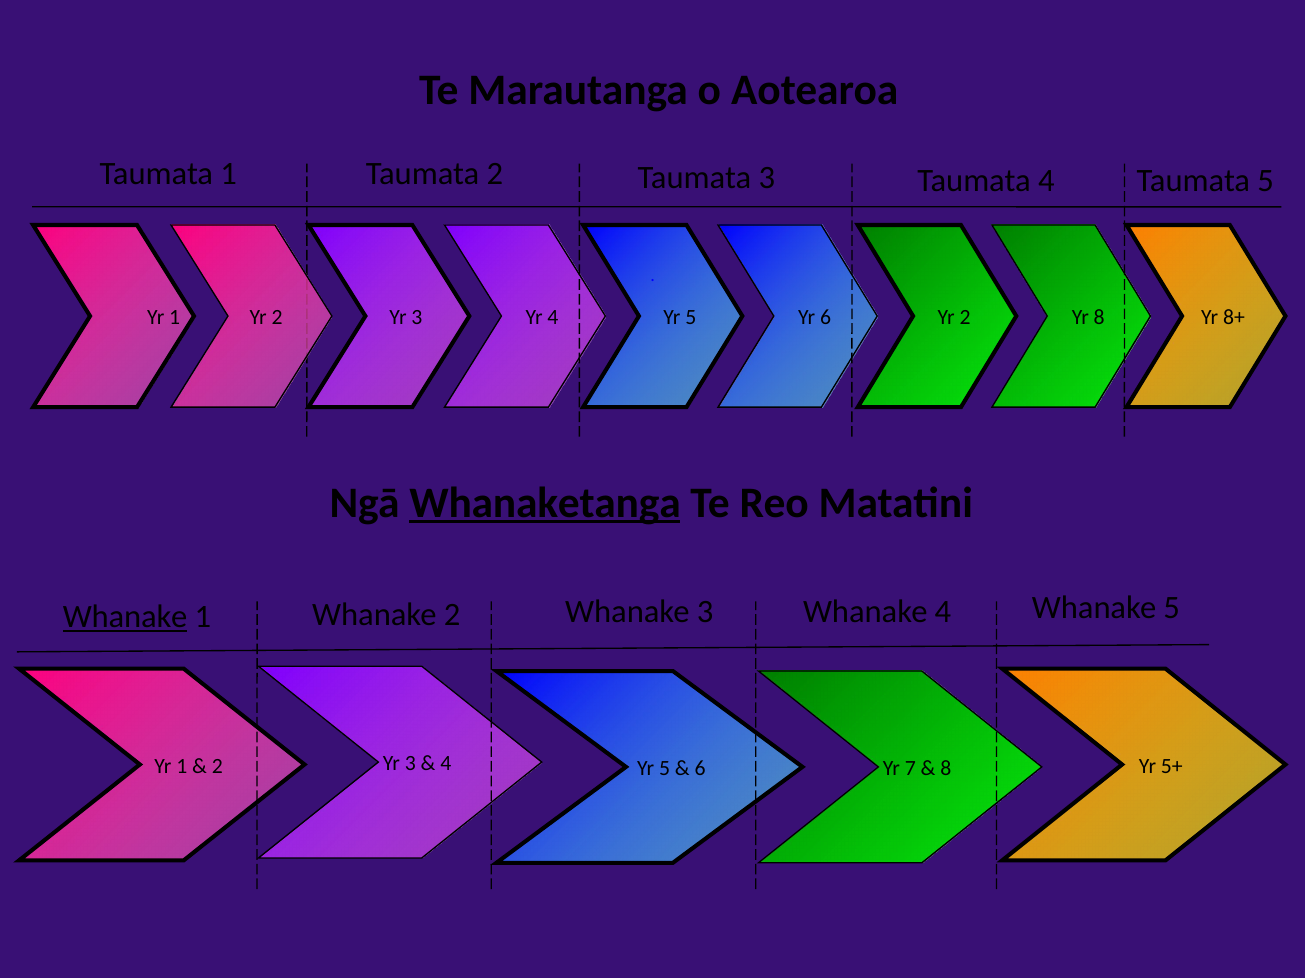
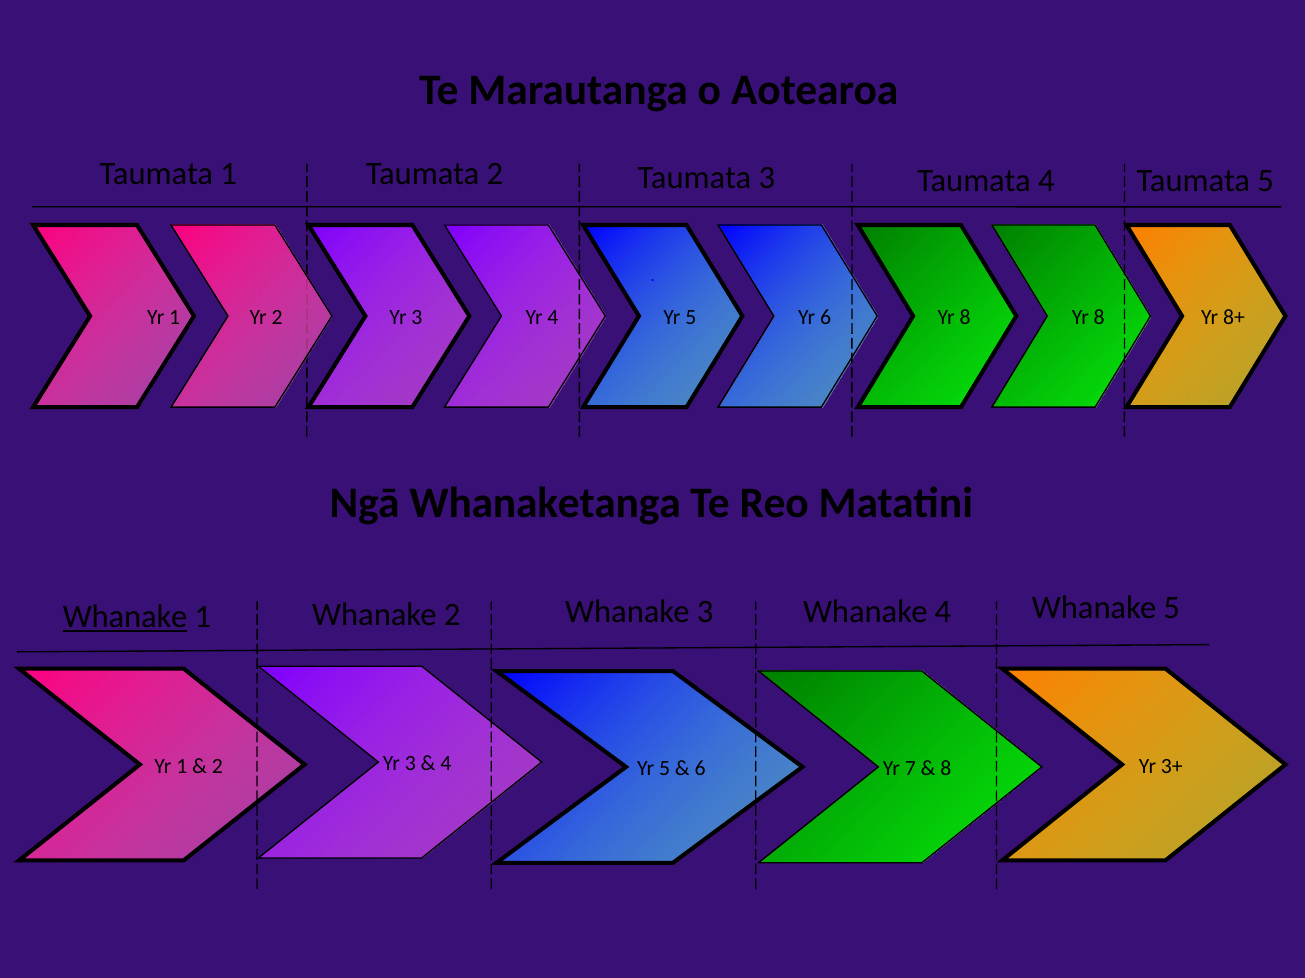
4 Yr 2: 2 -> 8
Whanaketanga underline: present -> none
5+: 5+ -> 3+
